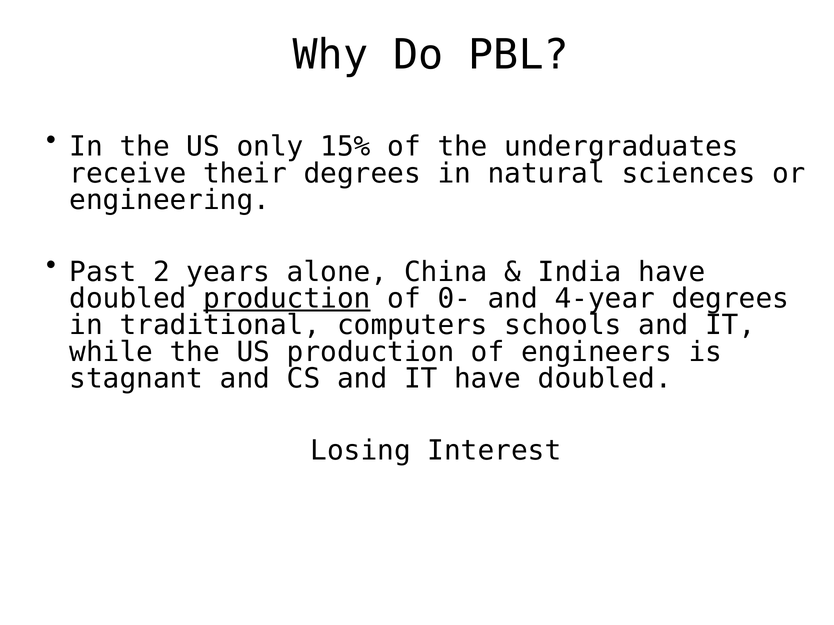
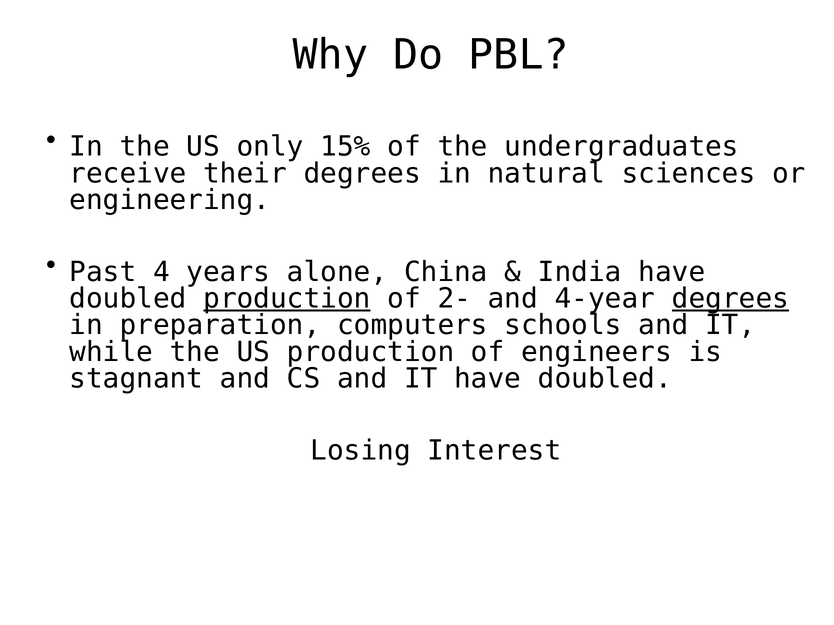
2: 2 -> 4
0-: 0- -> 2-
degrees at (730, 299) underline: none -> present
traditional: traditional -> preparation
